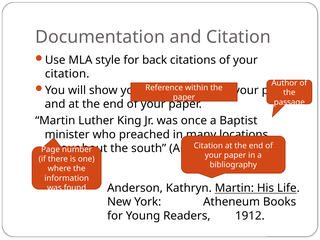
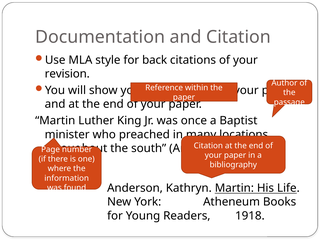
citation at (67, 74): citation -> revision
1912: 1912 -> 1918
